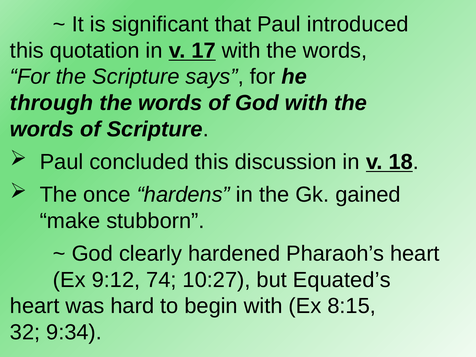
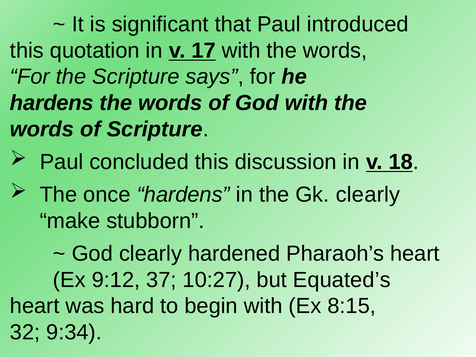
through at (52, 103): through -> hardens
Gk gained: gained -> clearly
74: 74 -> 37
